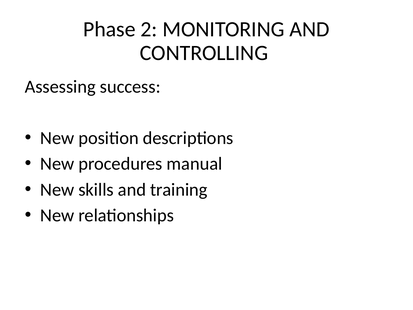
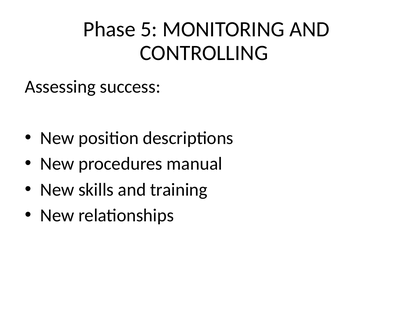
2: 2 -> 5
